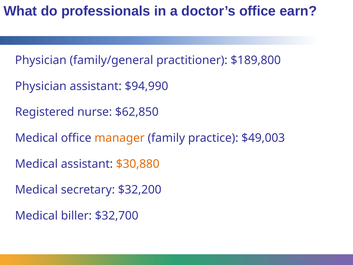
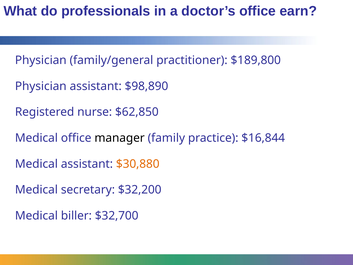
$94,990: $94,990 -> $98,890
manager colour: orange -> black
$49,003: $49,003 -> $16,844
